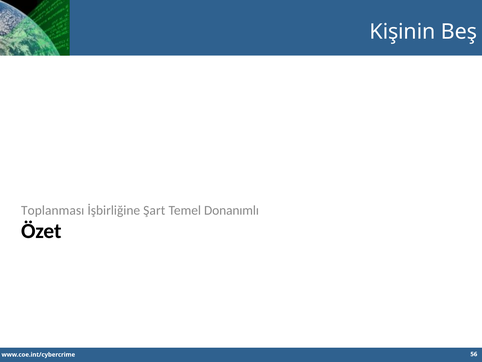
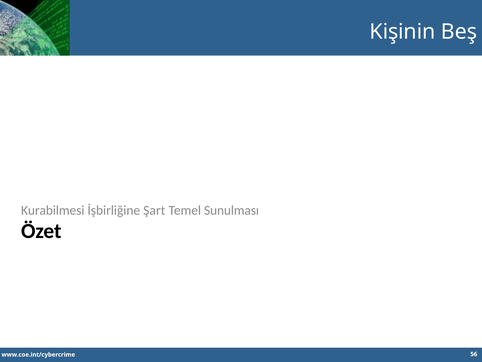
Toplanması: Toplanması -> Kurabilmesi
Donanımlı: Donanımlı -> Sunulması
